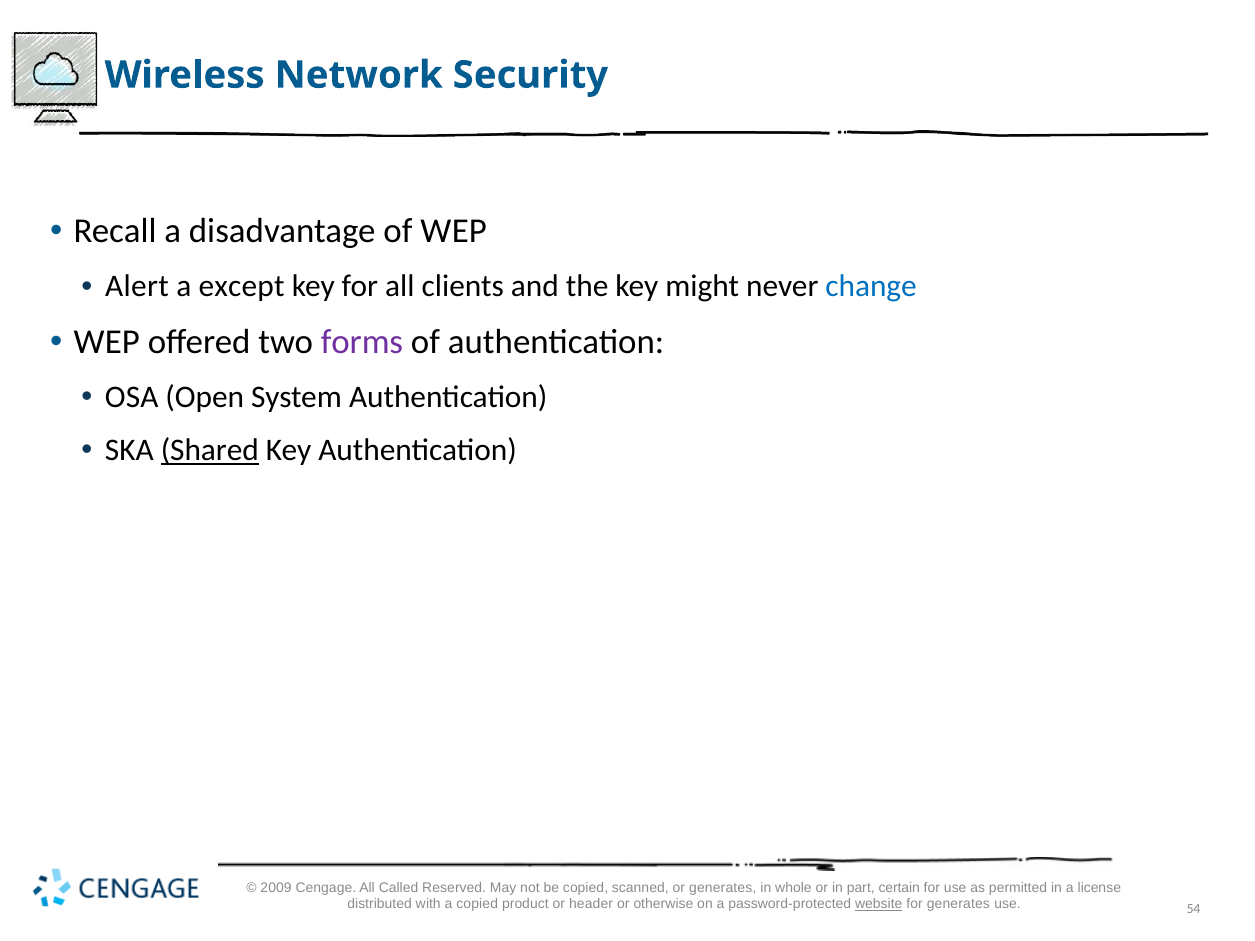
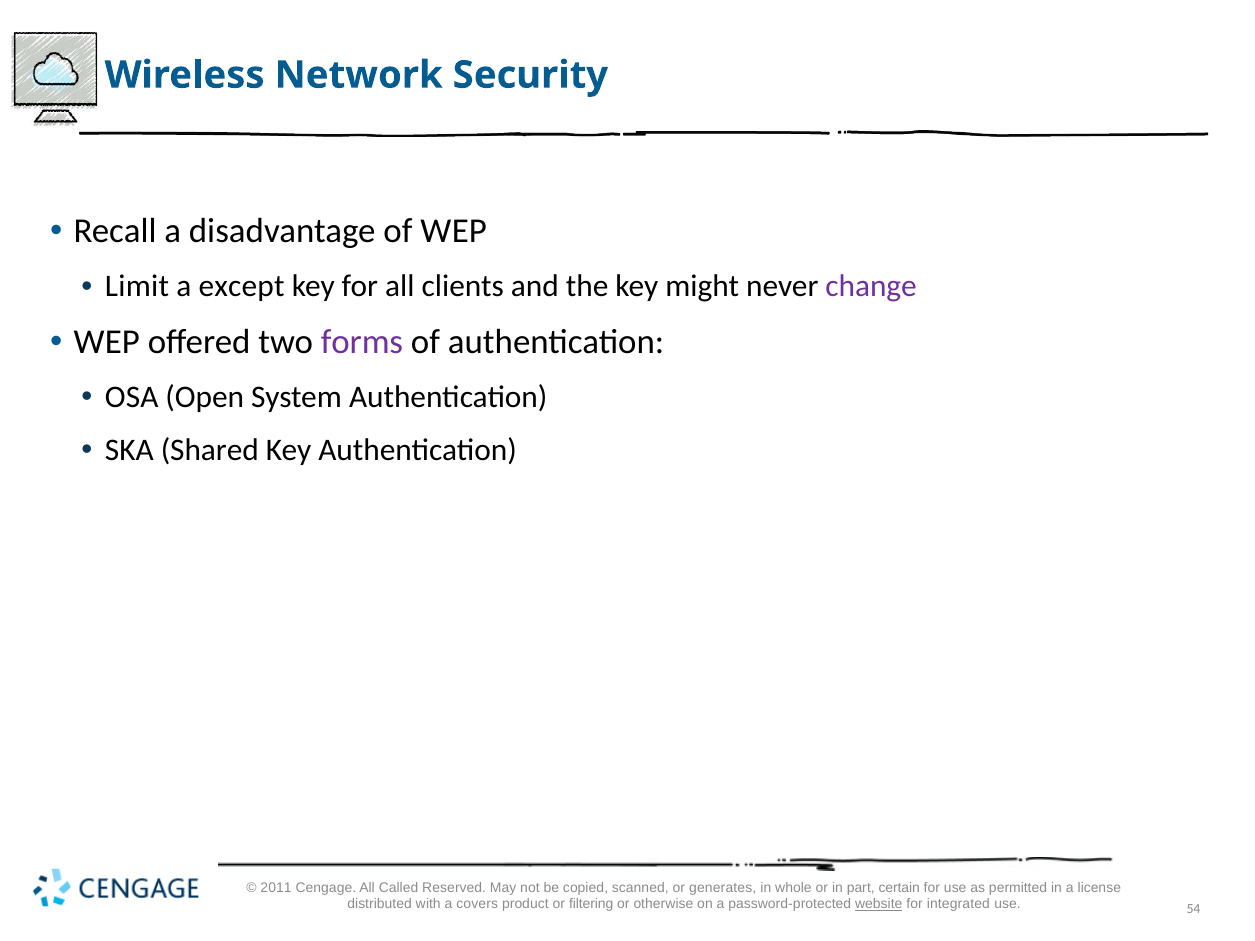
Alert: Alert -> Limit
change colour: blue -> purple
Shared underline: present -> none
2009: 2009 -> 2011
a copied: copied -> covers
header: header -> filtering
for generates: generates -> integrated
